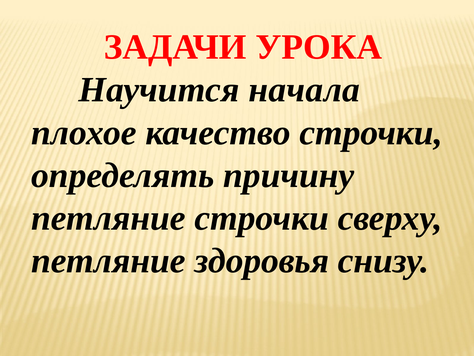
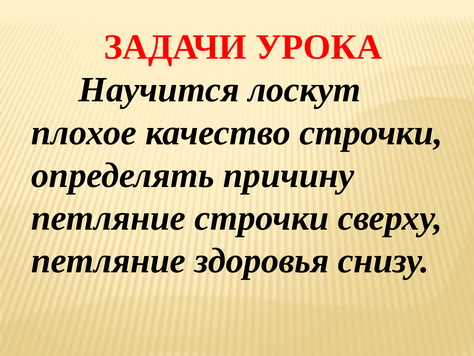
начала: начала -> лоскут
